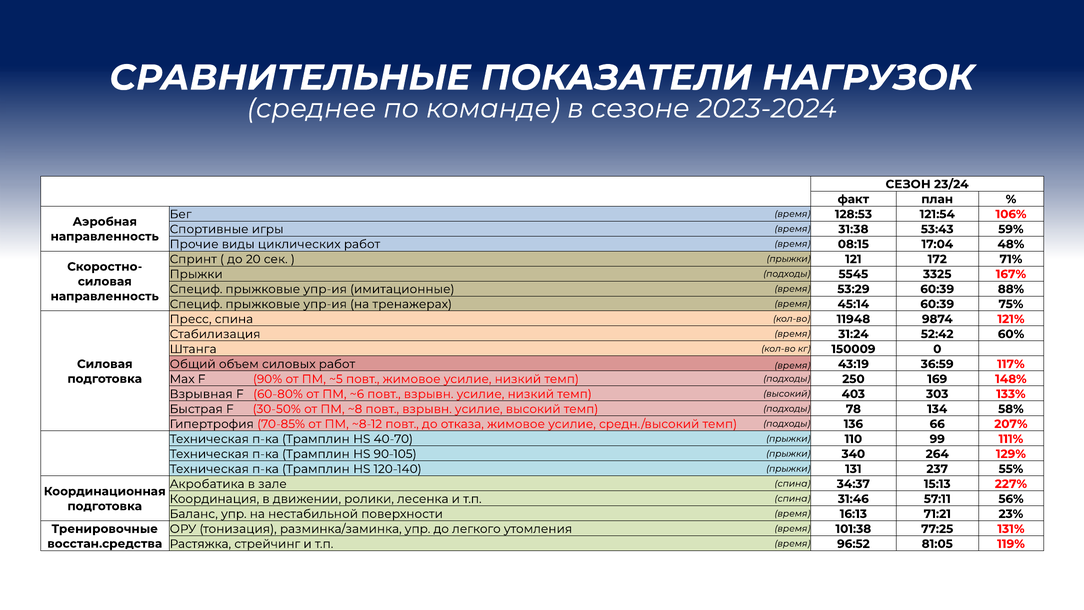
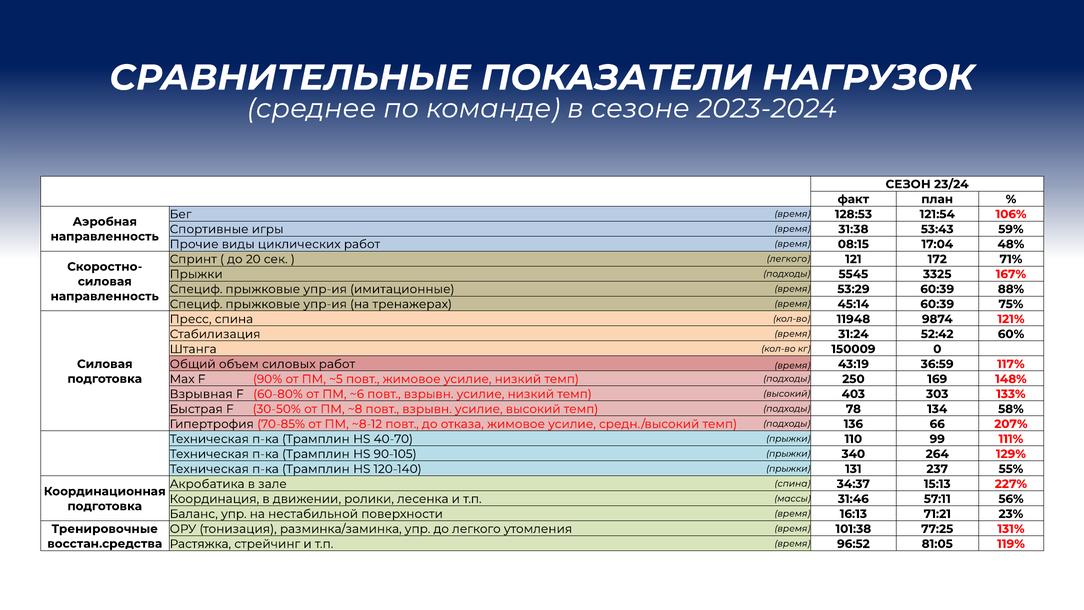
прыжки at (789, 259): прыжки -> легкого
спина at (792, 498): спина -> массы
